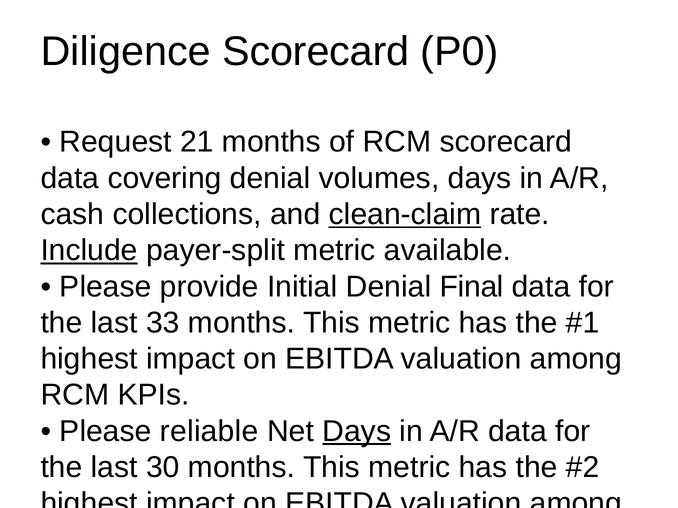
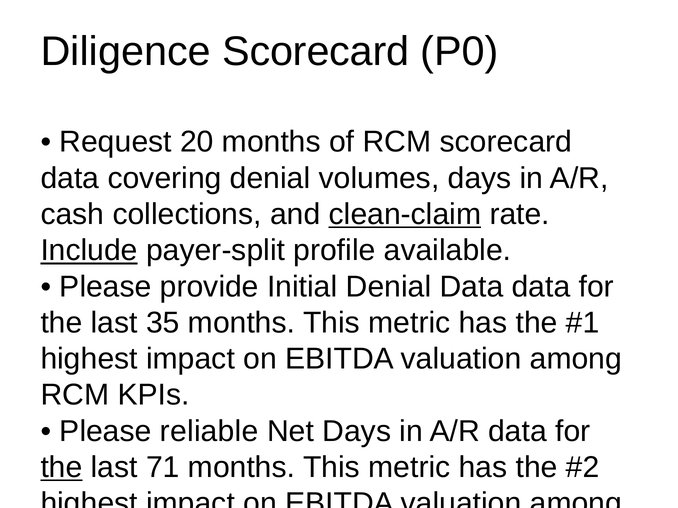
21: 21 -> 20
payer-split metric: metric -> profile
Denial Final: Final -> Data
33: 33 -> 35
Days at (357, 432) underline: present -> none
the at (61, 468) underline: none -> present
30: 30 -> 71
